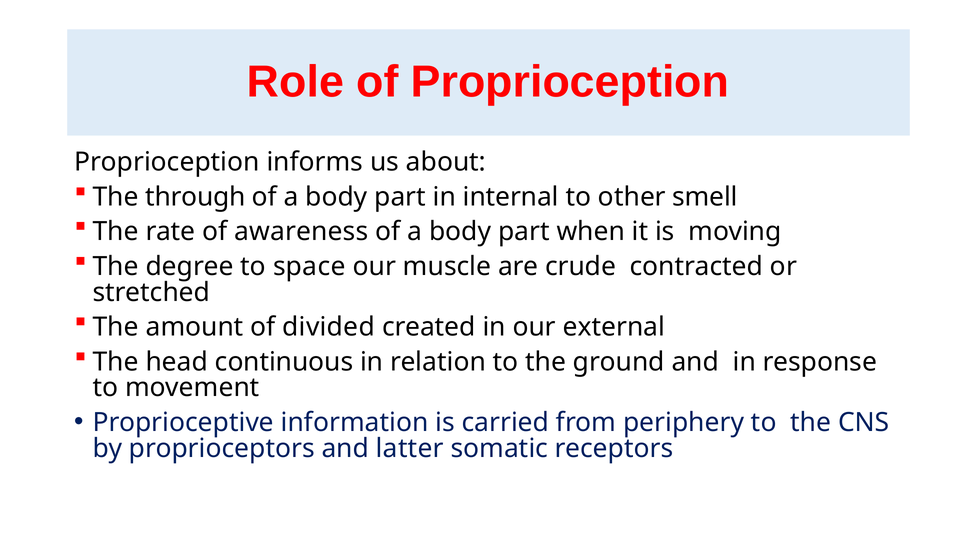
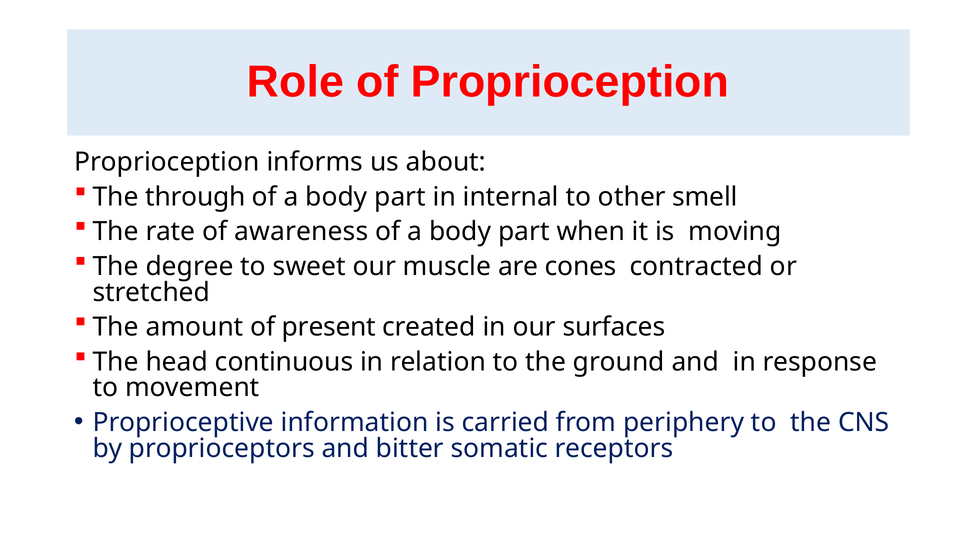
space: space -> sweet
crude: crude -> cones
divided: divided -> present
external: external -> surfaces
latter: latter -> bitter
